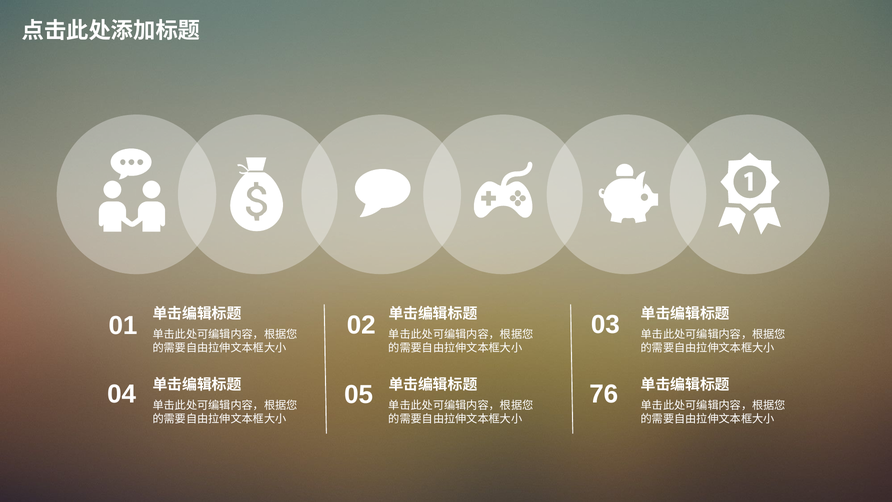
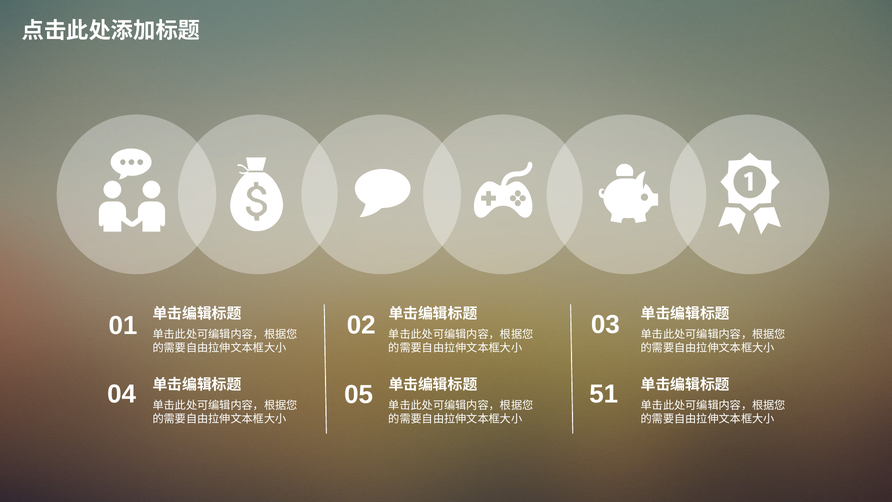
76: 76 -> 51
